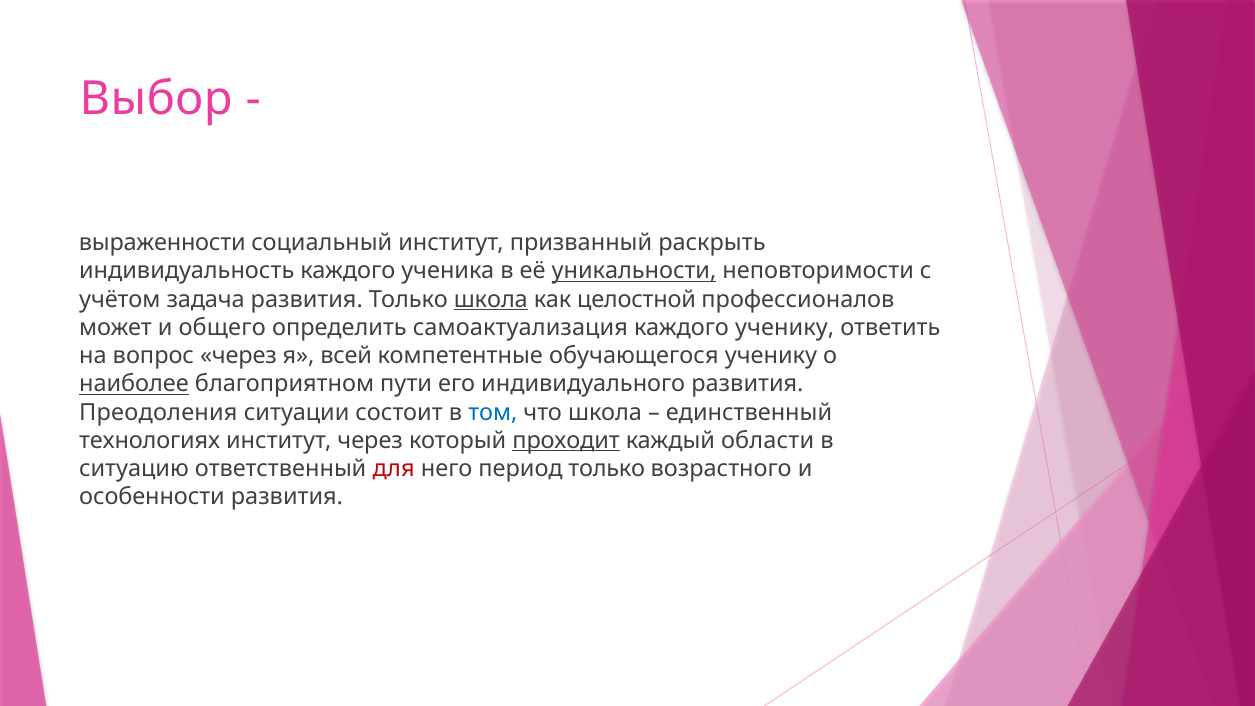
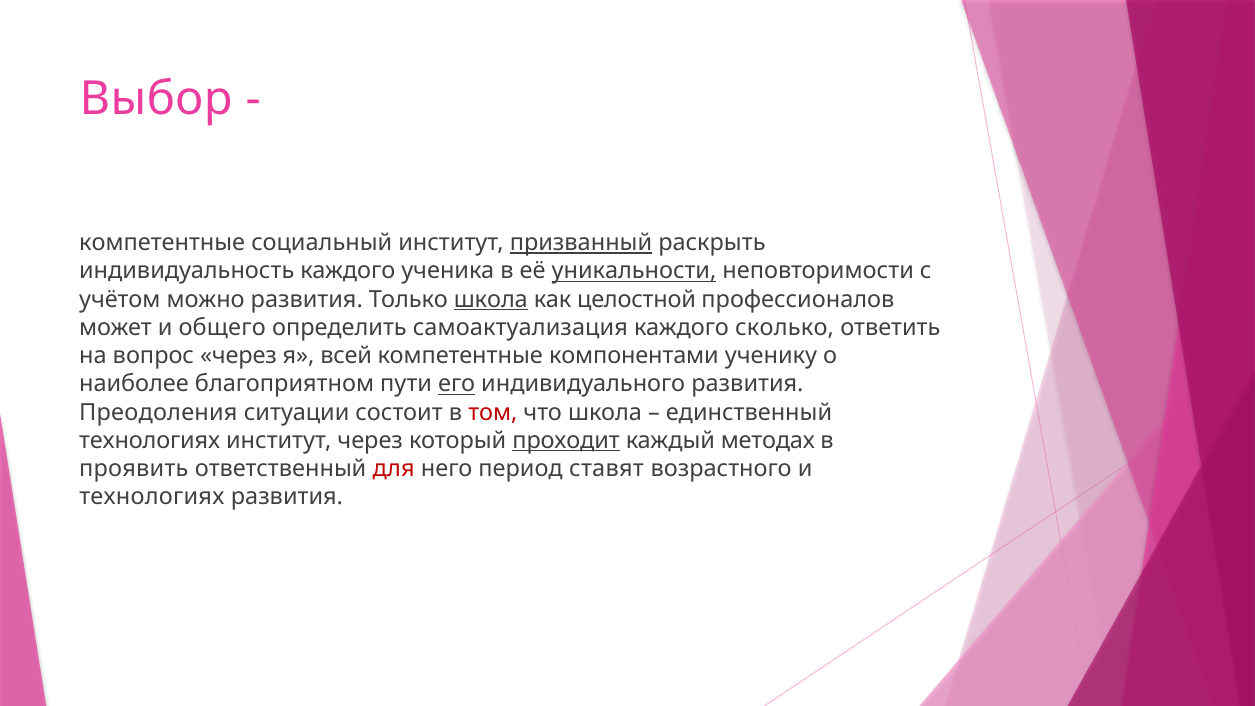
выраженности at (162, 243): выраженности -> компетентные
призванный underline: none -> present
задача: задача -> можно
каждого ученику: ученику -> сколько
обучающегося: обучающегося -> компонентами
наиболее underline: present -> none
его underline: none -> present
том colour: blue -> red
области: области -> методах
ситуацию: ситуацию -> проявить
период только: только -> ставят
особенности at (152, 497): особенности -> технологиях
